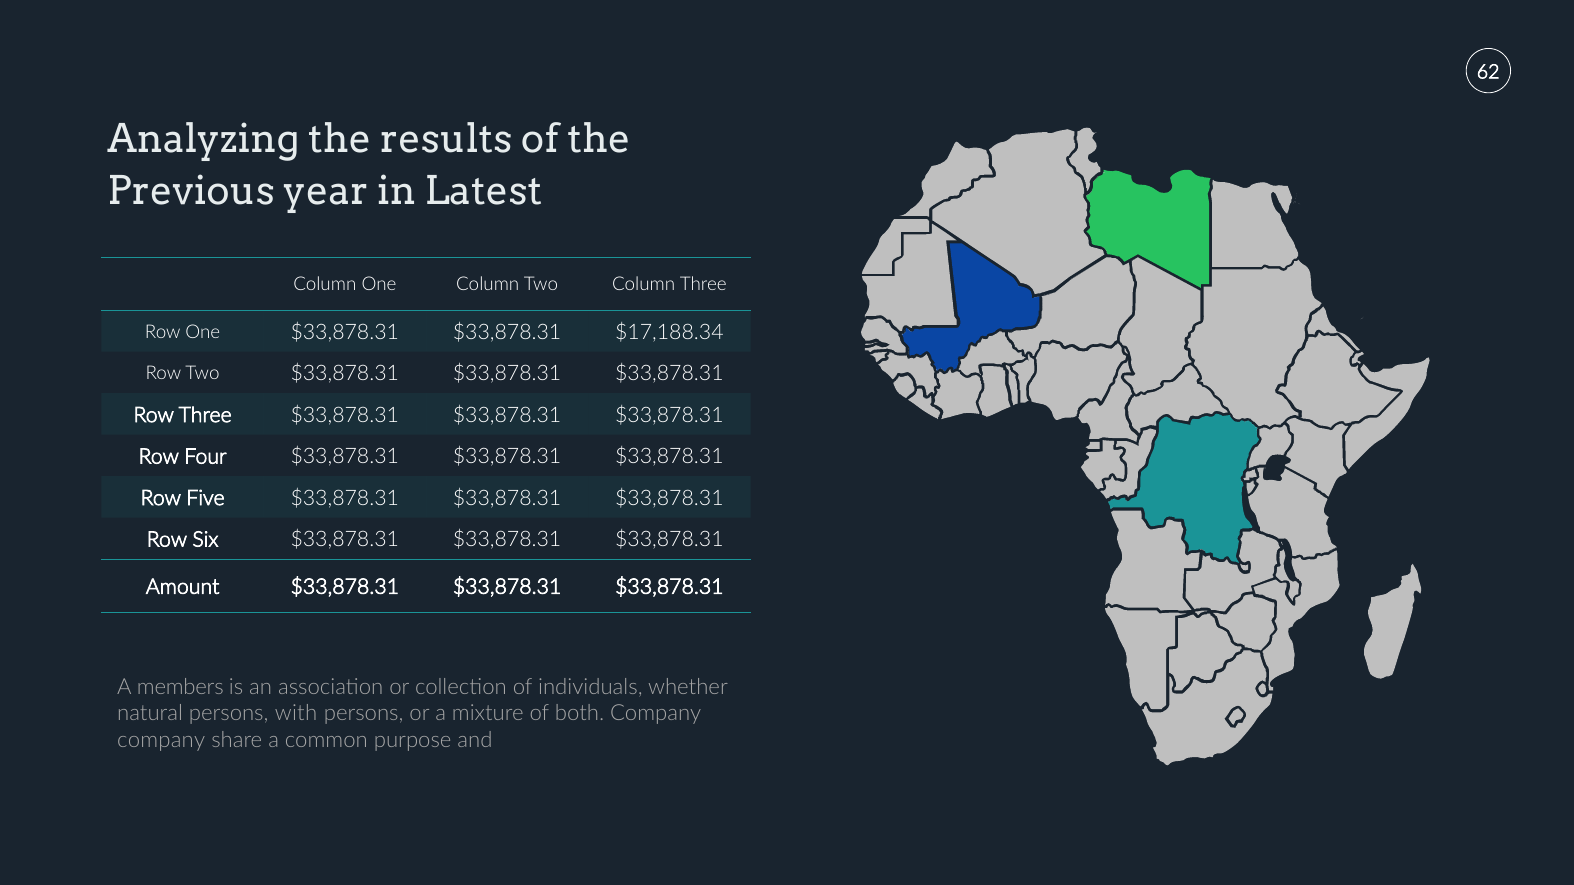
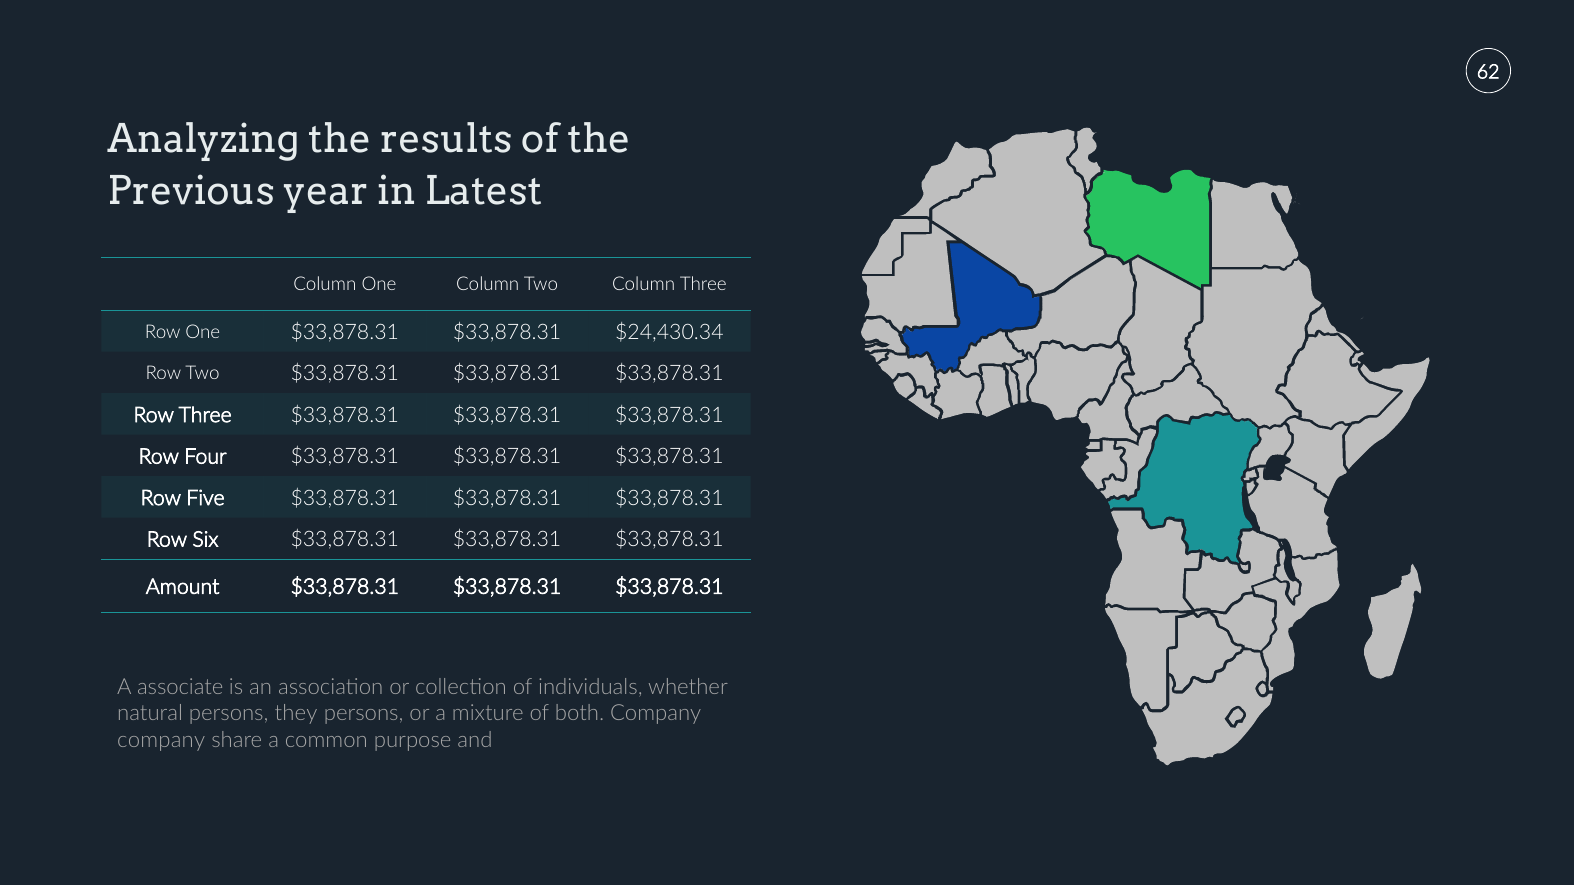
$17,188.34: $17,188.34 -> $24,430.34
members: members -> associate
with: with -> they
